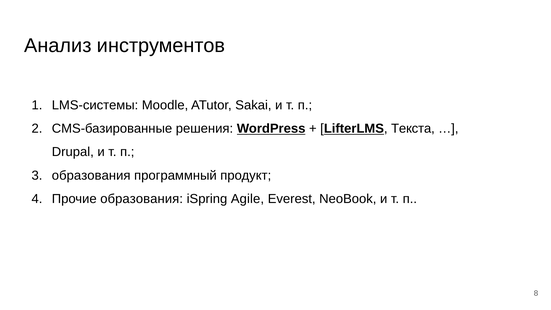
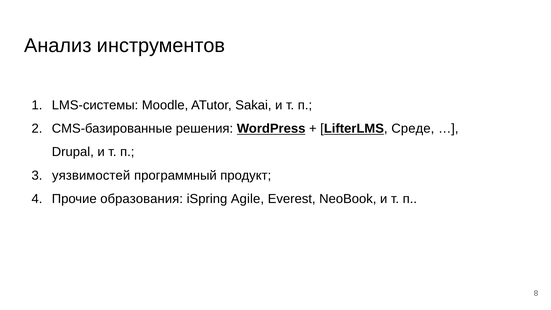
Текста: Текста -> Среде
образования at (91, 175): образования -> уязвимостей
